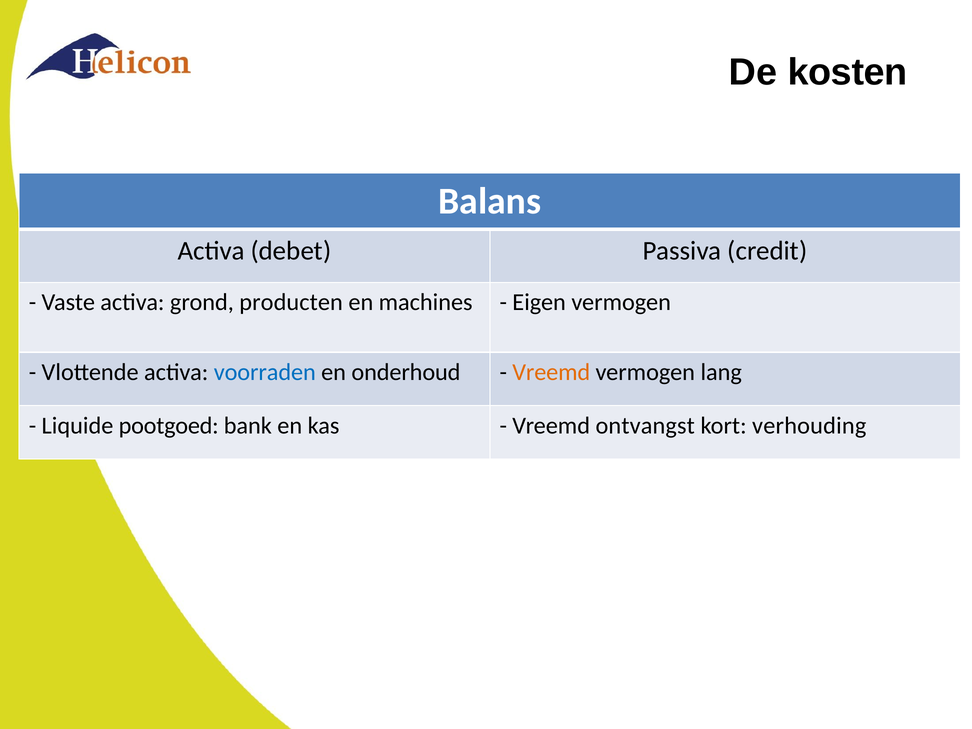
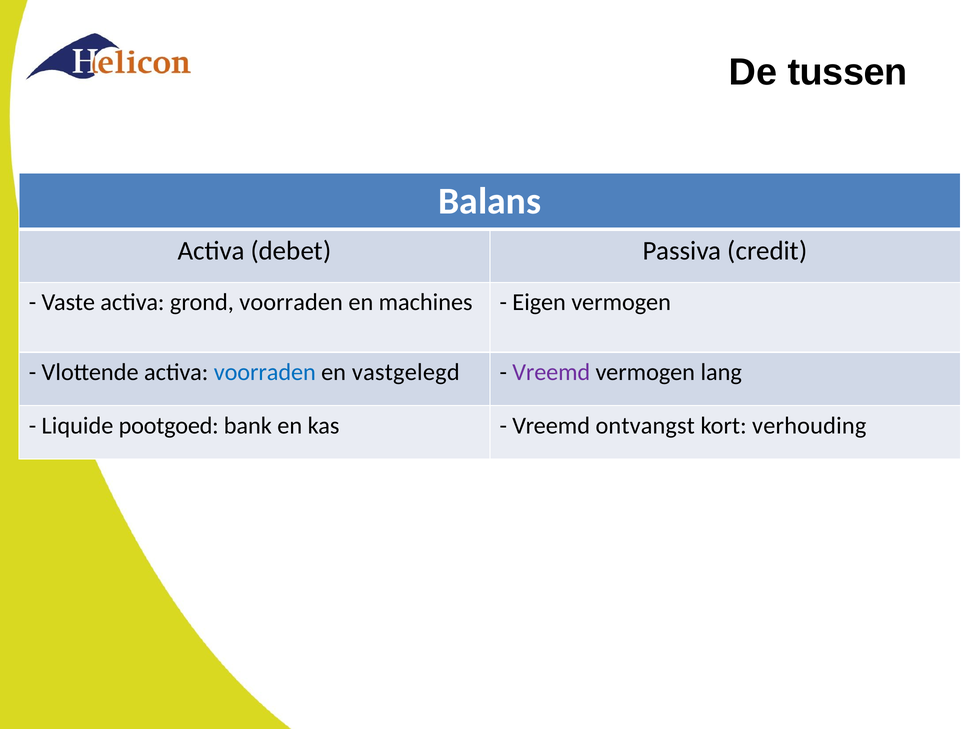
kosten: kosten -> tussen
grond producten: producten -> voorraden
onderhoud: onderhoud -> vastgelegd
Vreemd at (551, 372) colour: orange -> purple
